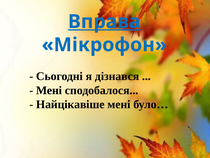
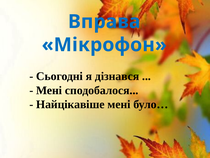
Вправа underline: present -> none
